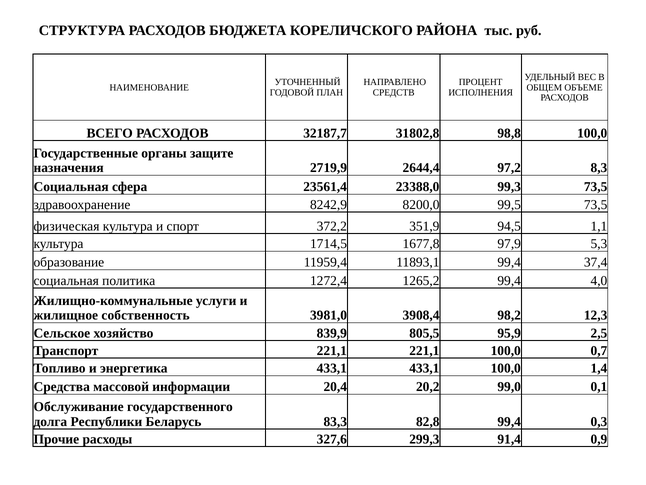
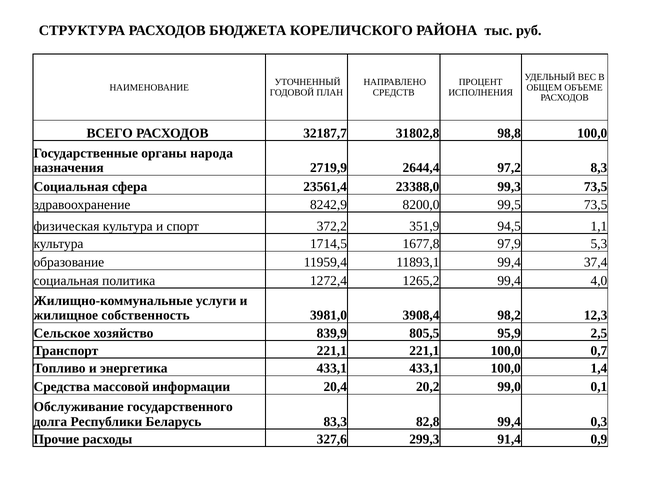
защите: защите -> народа
